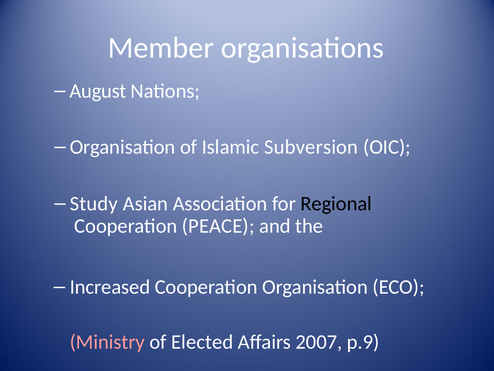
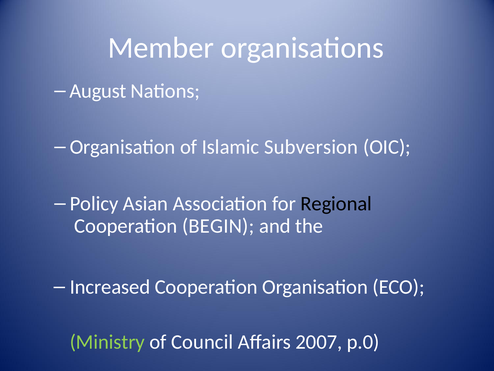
Study: Study -> Policy
PEACE: PEACE -> BEGIN
Ministry colour: pink -> light green
Elected: Elected -> Council
p.9: p.9 -> p.0
